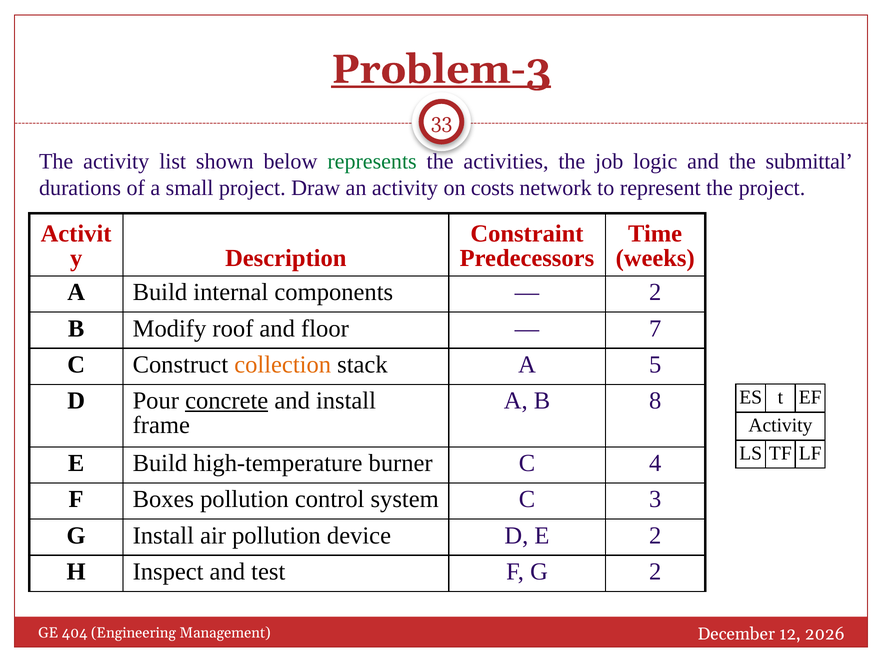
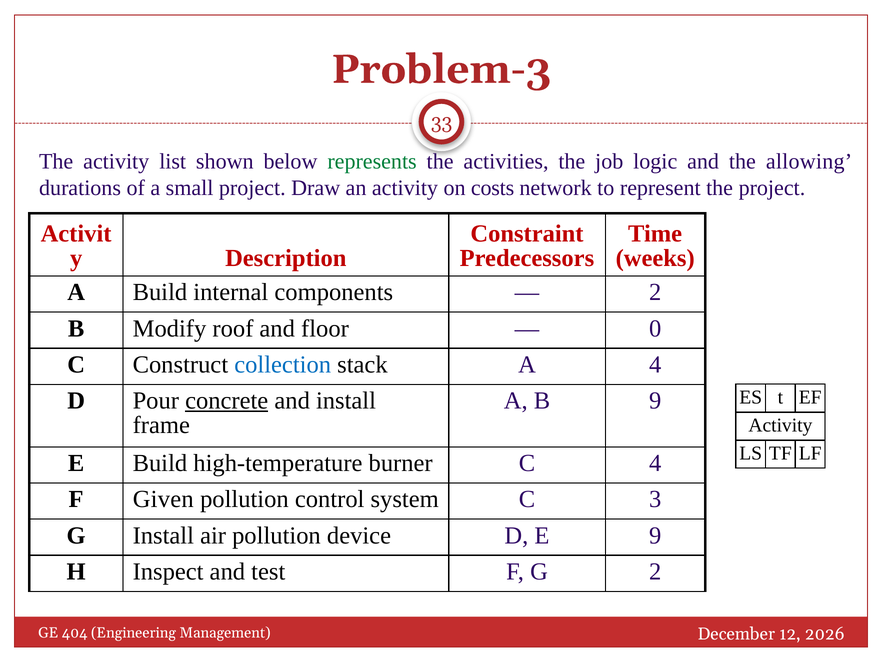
Problem-3 underline: present -> none
submittal: submittal -> allowing
7: 7 -> 0
collection colour: orange -> blue
A 5: 5 -> 4
B 8: 8 -> 9
Boxes: Boxes -> Given
E 2: 2 -> 9
